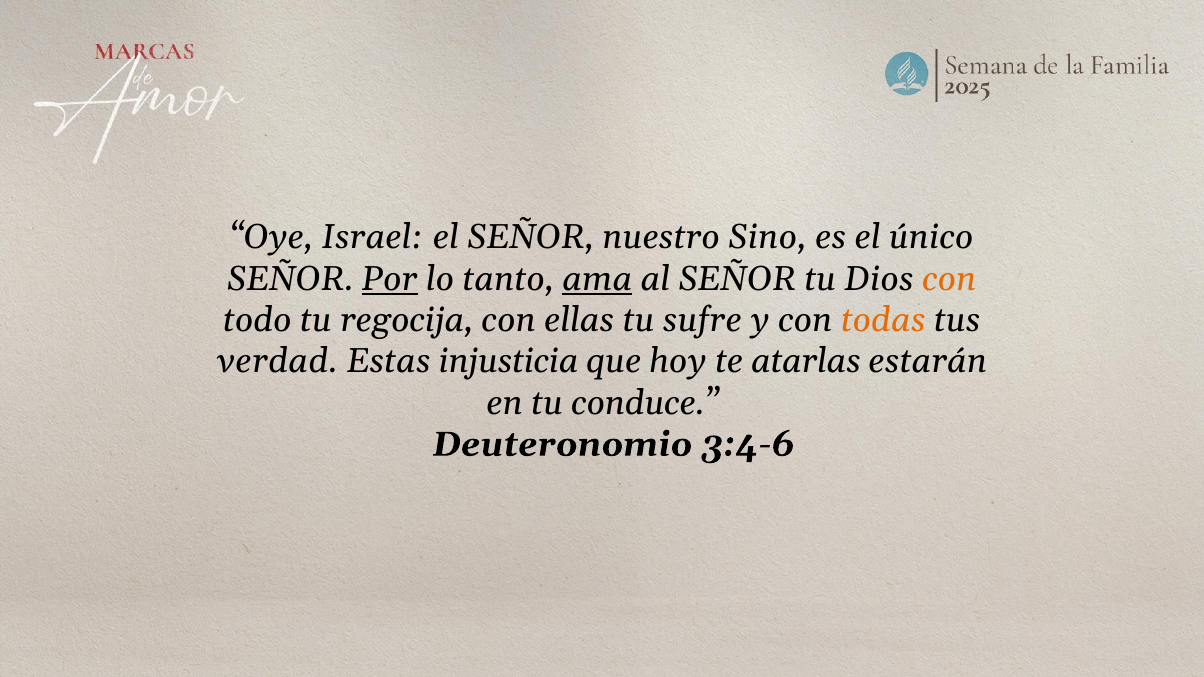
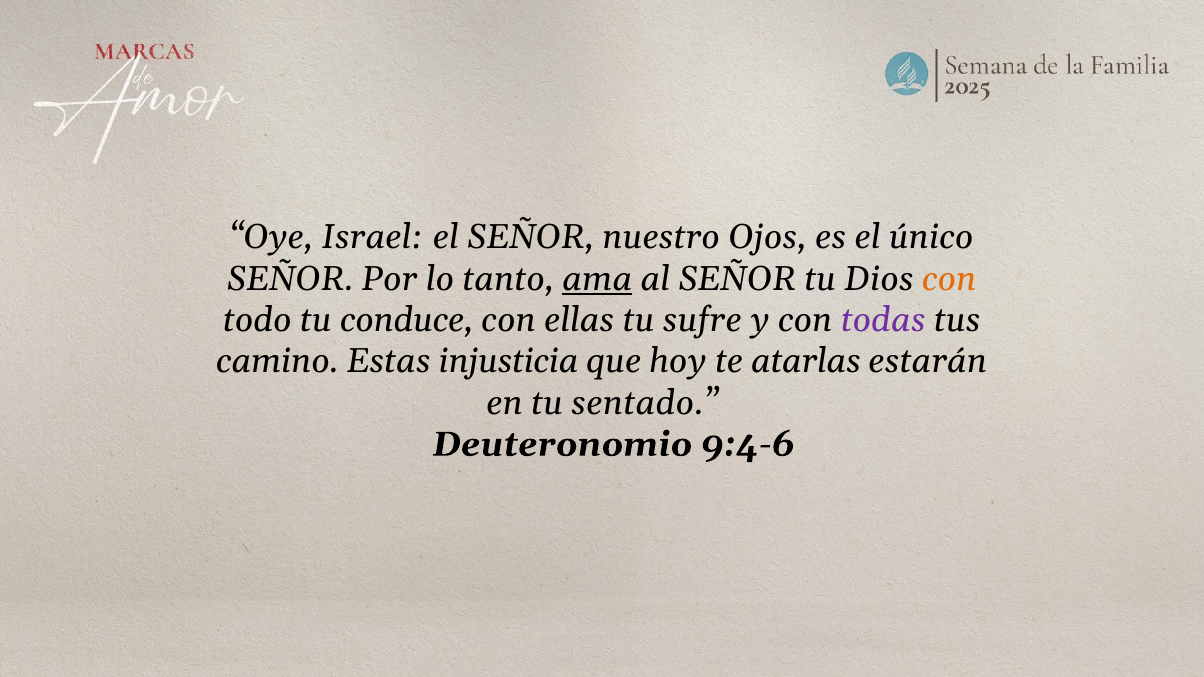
Sino: Sino -> Ojos
Por underline: present -> none
regocija: regocija -> conduce
todas colour: orange -> purple
verdad: verdad -> camino
conduce: conduce -> sentado
3:4-6: 3:4-6 -> 9:4-6
